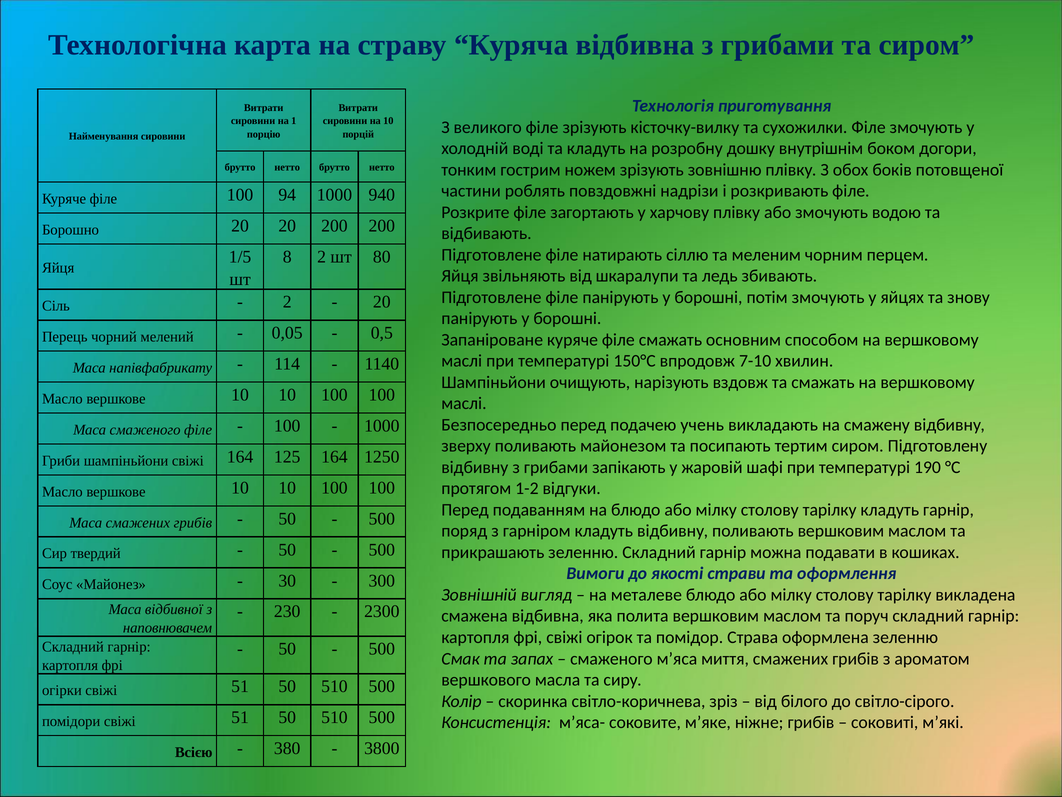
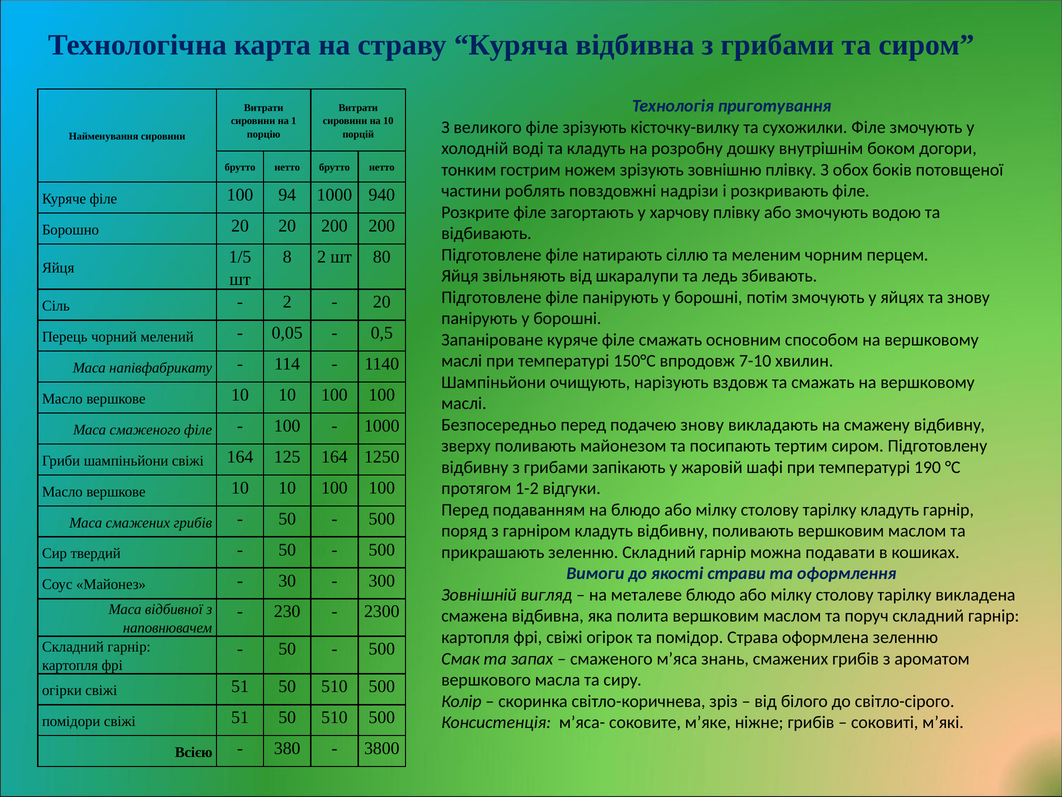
подачею учень: учень -> знову
миття: миття -> знань
